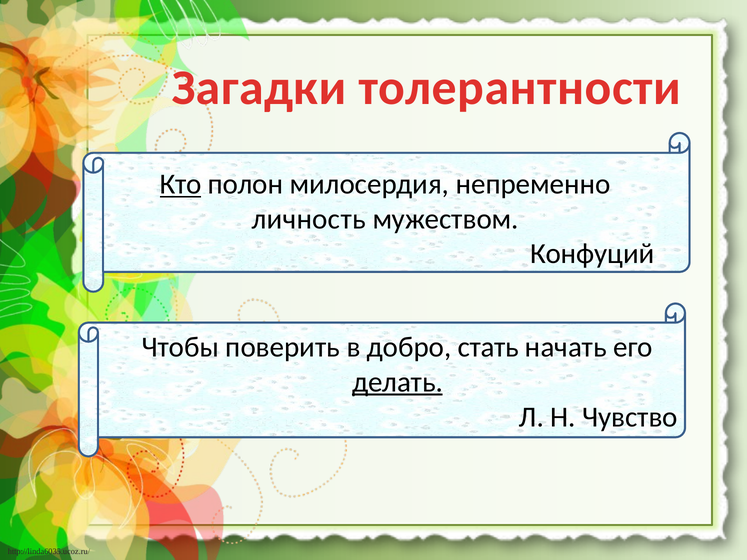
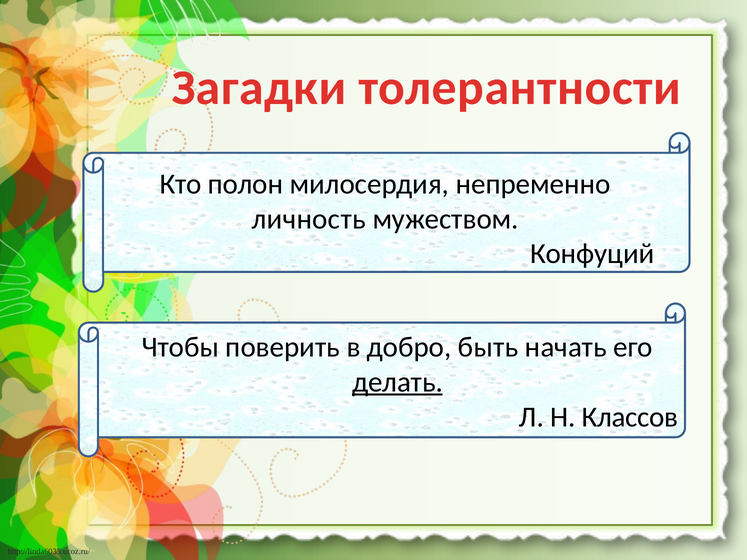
Кто underline: present -> none
стать: стать -> быть
Чувство: Чувство -> Классов
